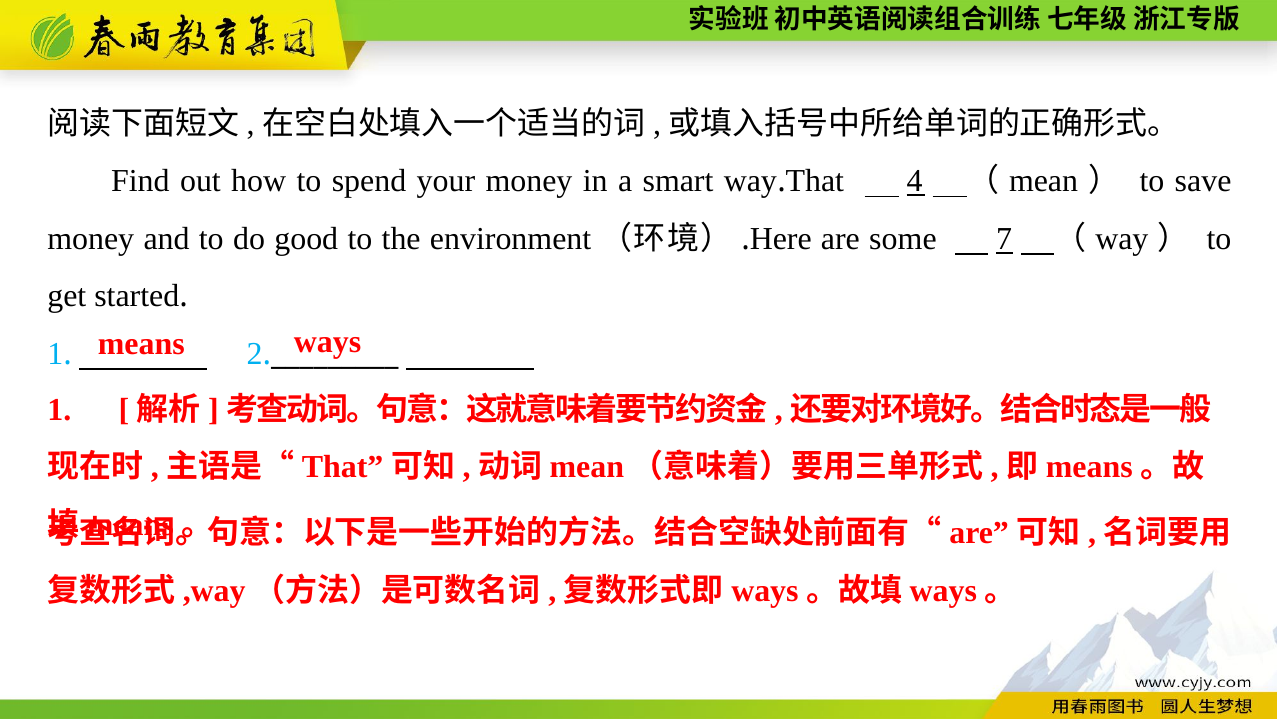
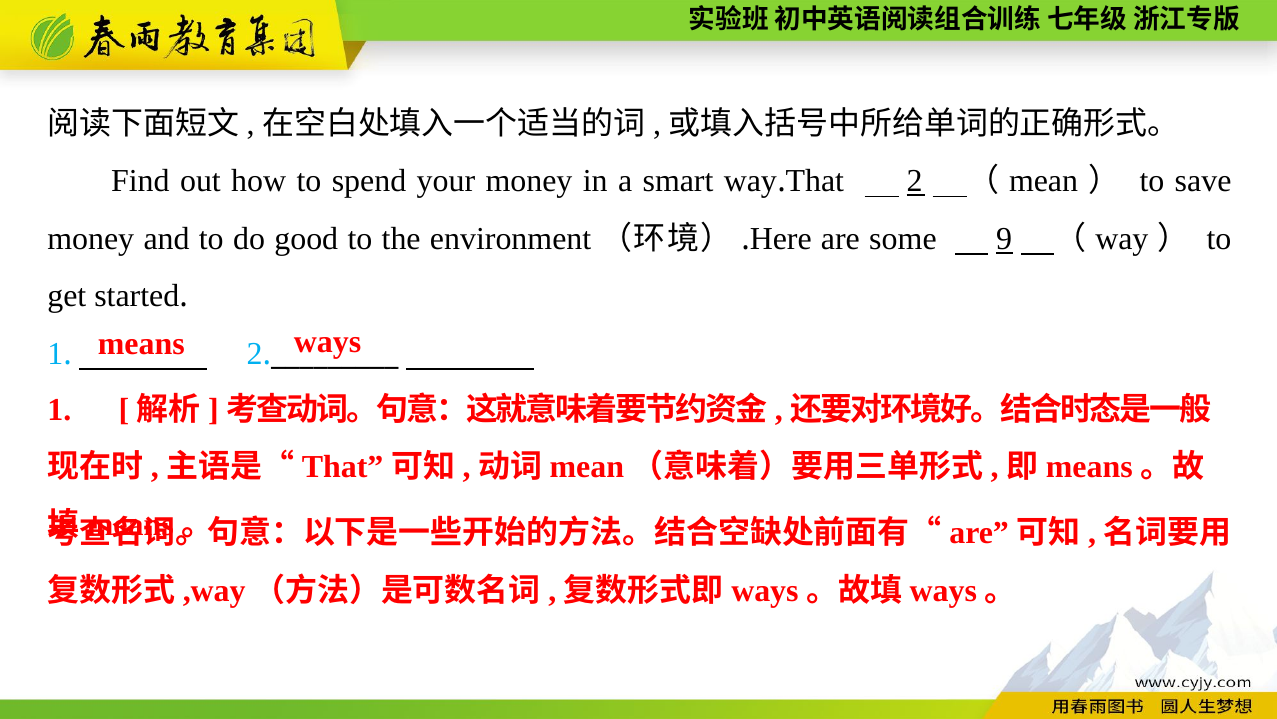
4 at (915, 181): 4 -> 2
7: 7 -> 9
